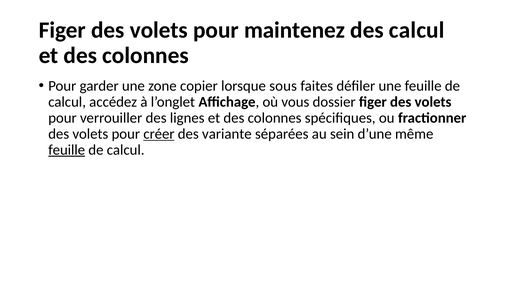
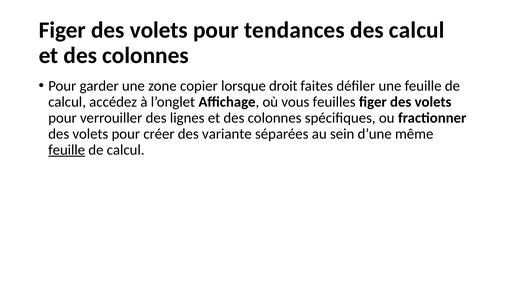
maintenez: maintenez -> tendances
sous: sous -> droit
dossier: dossier -> feuilles
créer underline: present -> none
